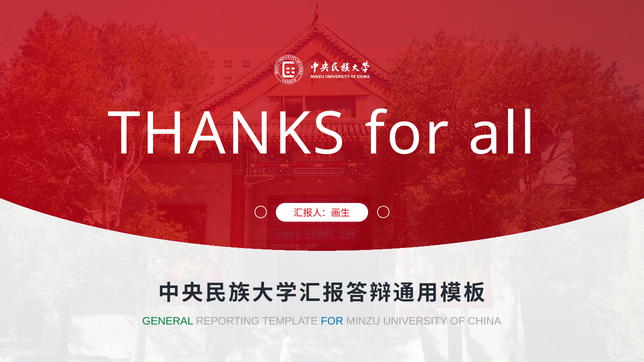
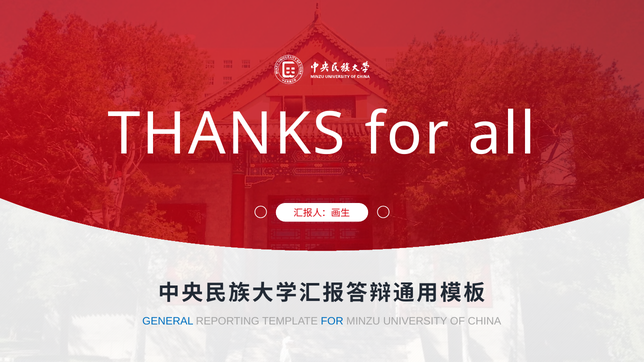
GENERAL colour: green -> blue
